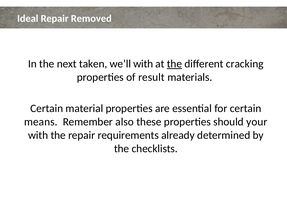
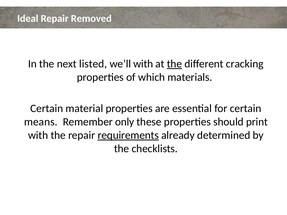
taken: taken -> listed
result: result -> which
also: also -> only
your: your -> print
requirements underline: none -> present
